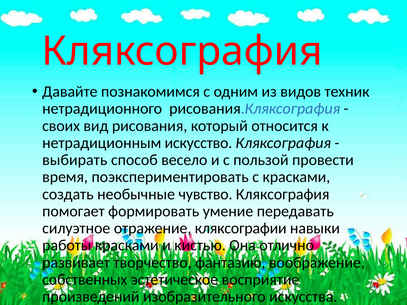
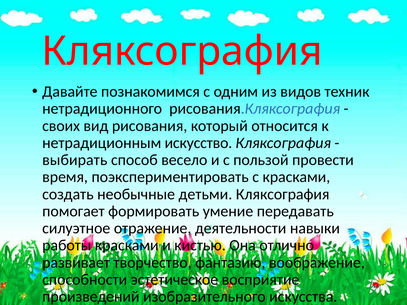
чувство: чувство -> детьми
кляксографии: кляксографии -> деятельности
собственных: собственных -> способности
